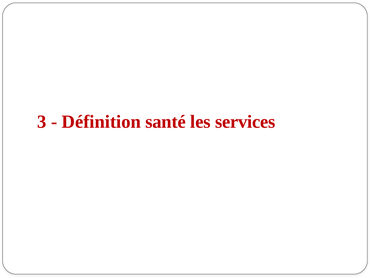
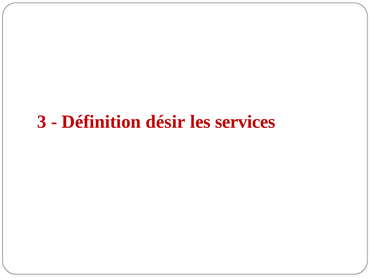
santé: santé -> désir
